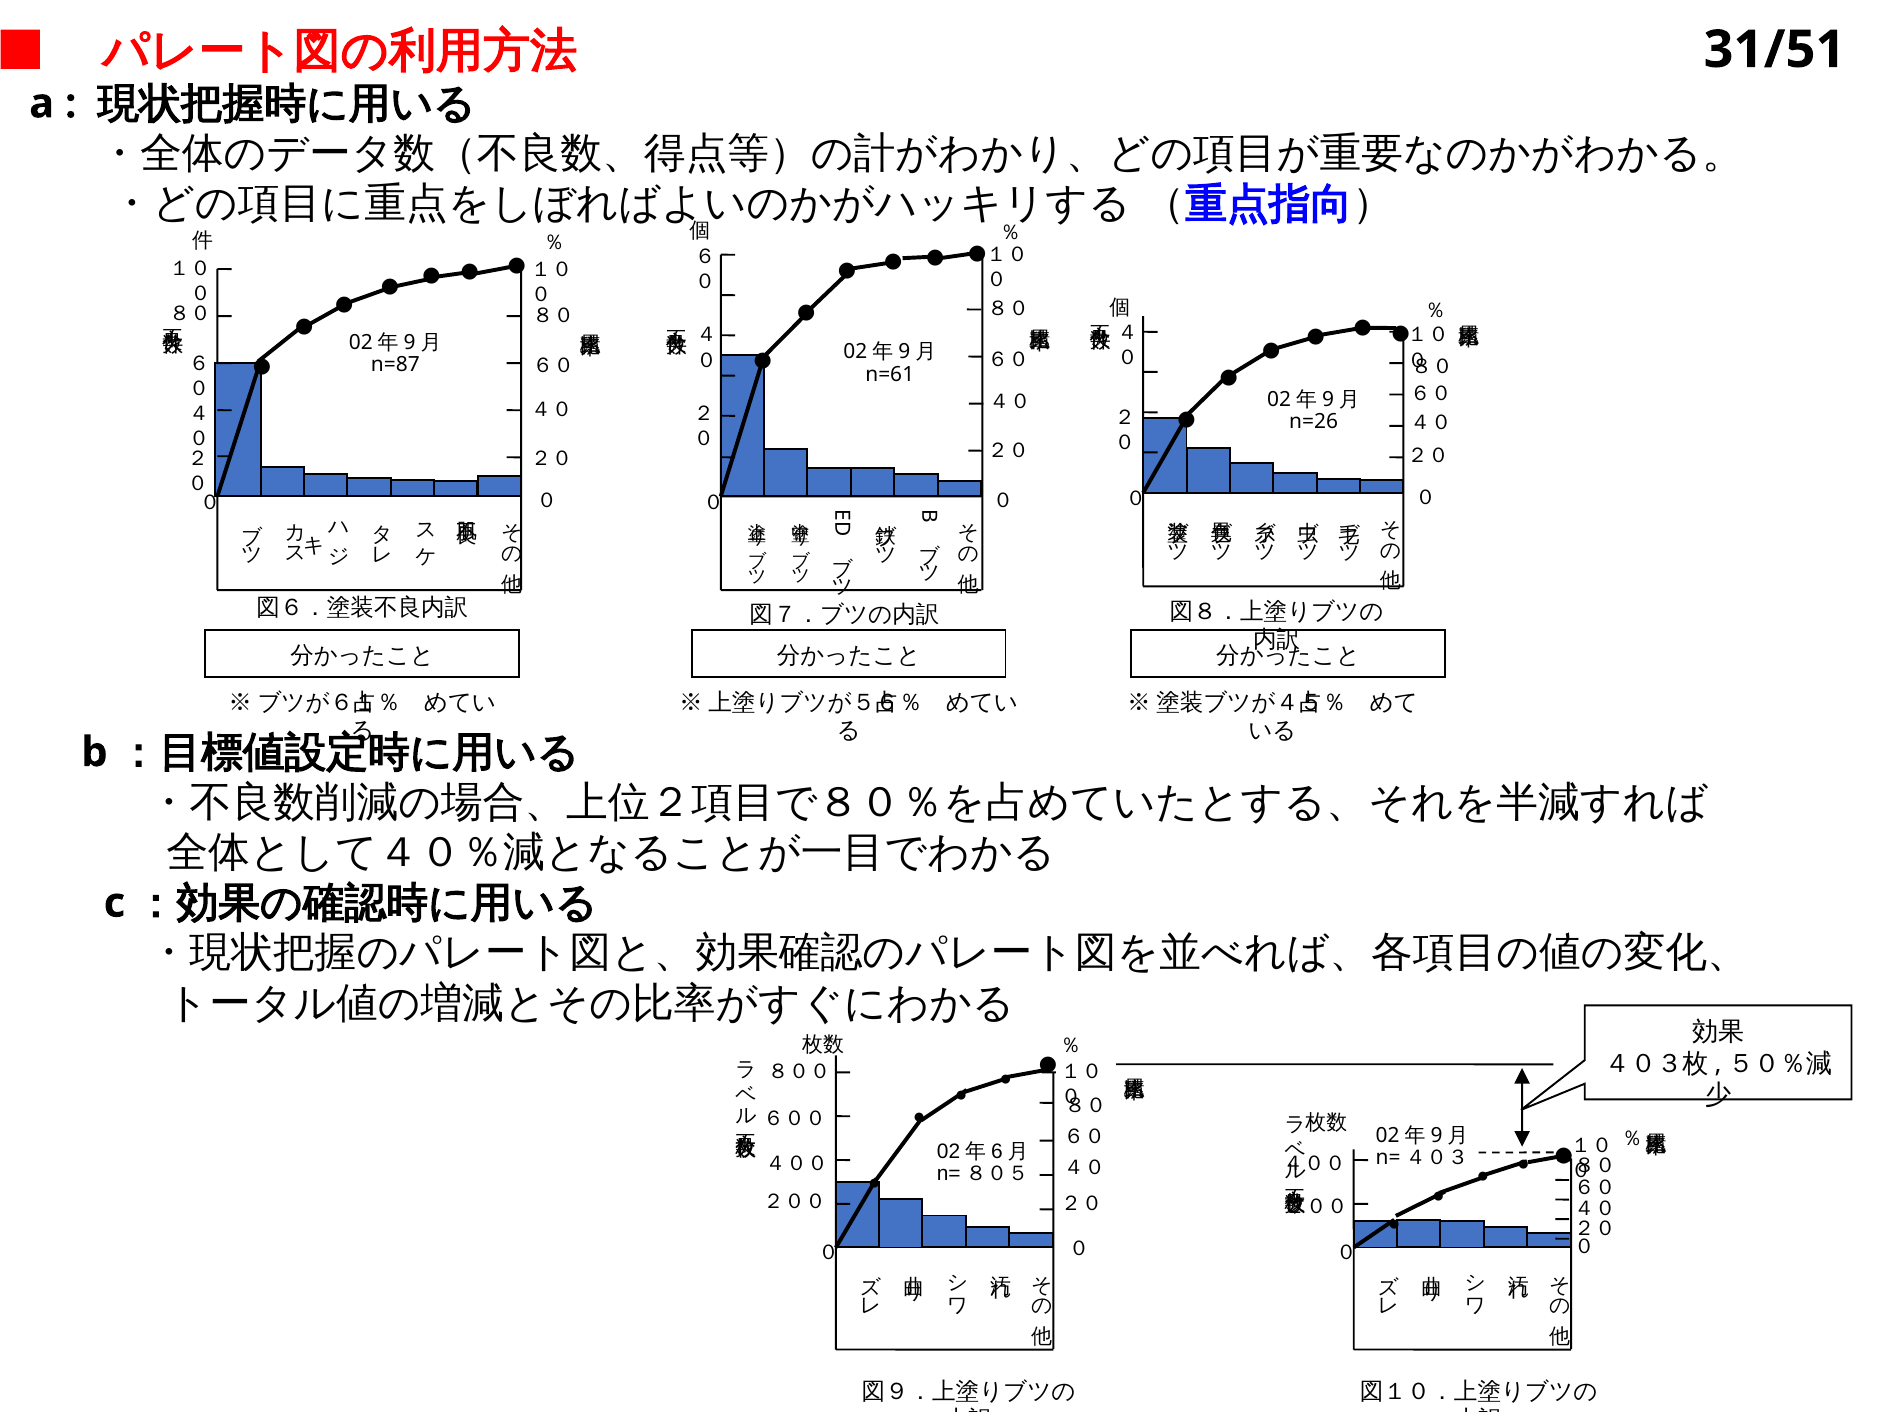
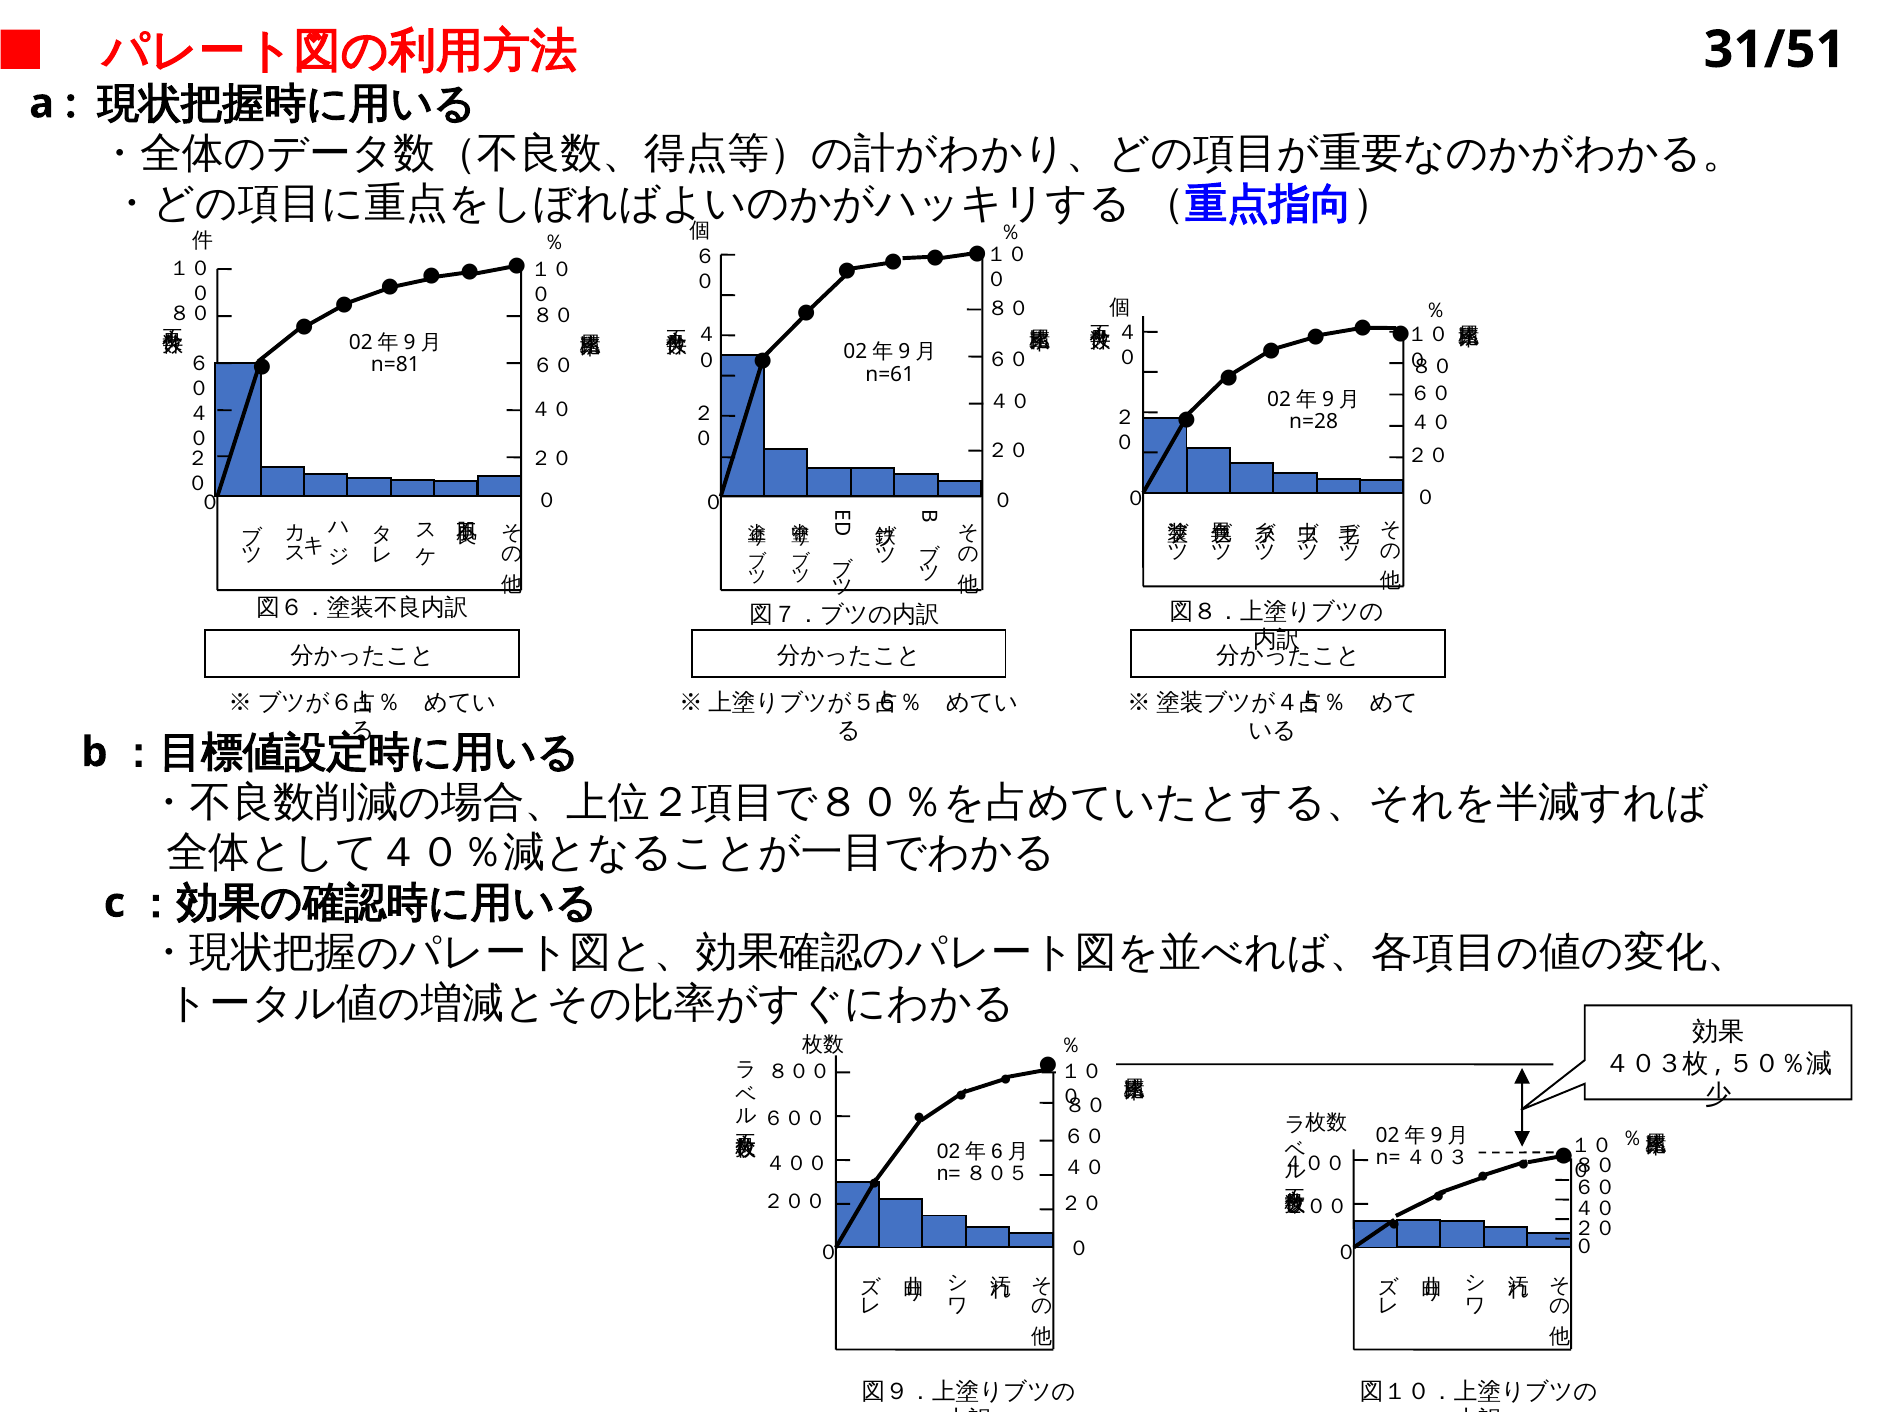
n=87: n=87 -> n=81
n=26: n=26 -> n=28
